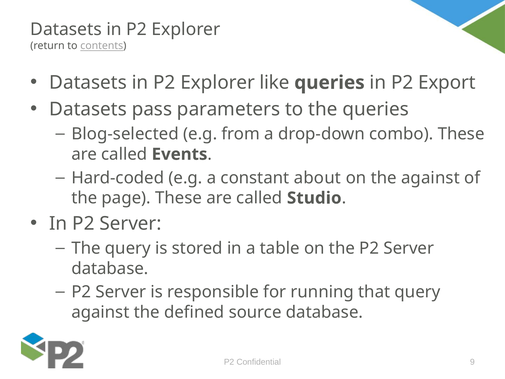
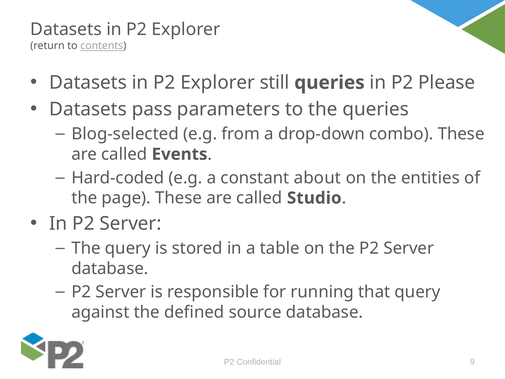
like: like -> still
Export: Export -> Please
the against: against -> entities
